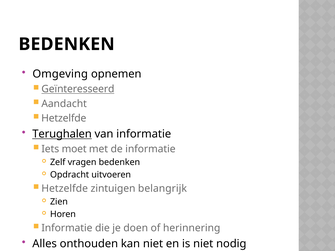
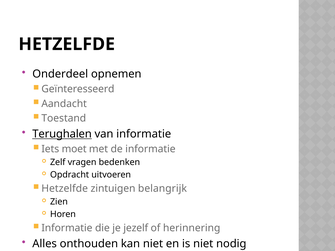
BEDENKEN at (67, 44): BEDENKEN -> HETZELFDE
Omgeving: Omgeving -> Onderdeel
Geïnteresseerd underline: present -> none
Hetzelfde at (64, 118): Hetzelfde -> Toestand
doen: doen -> jezelf
